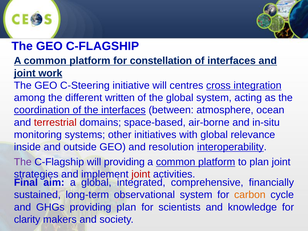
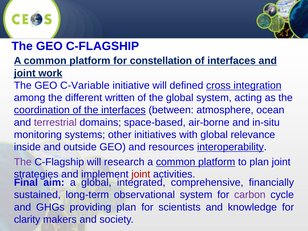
C-Steering: C-Steering -> C-Variable
centres: centres -> defined
terrestrial colour: red -> purple
resolution: resolution -> resources
will providing: providing -> research
carbon colour: orange -> purple
